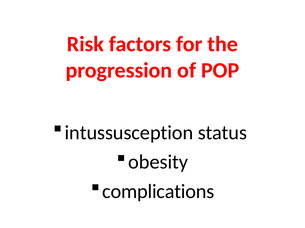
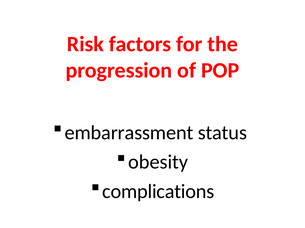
intussusception: intussusception -> embarrassment
